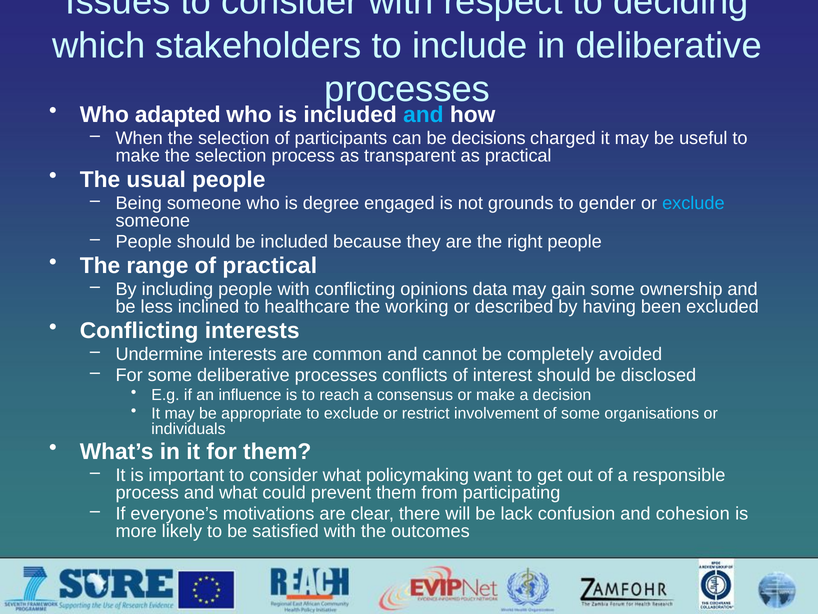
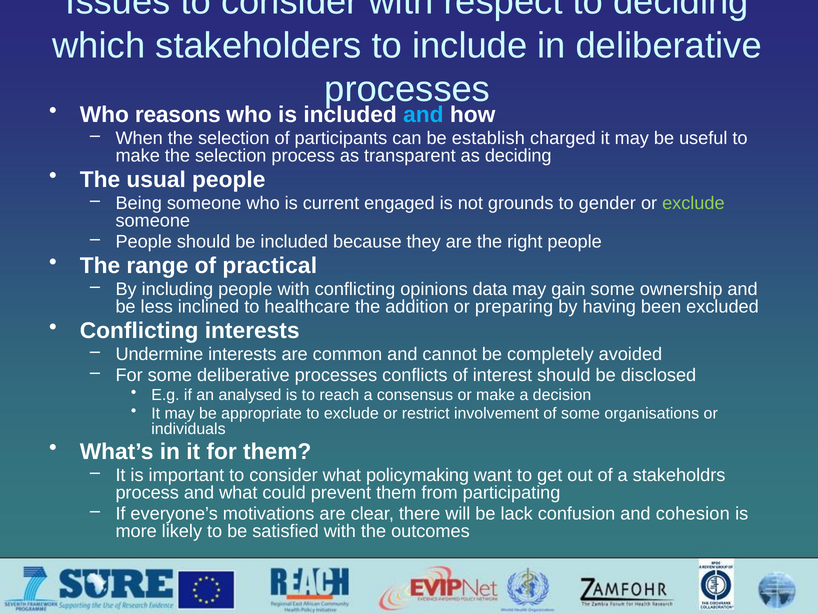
adapted: adapted -> reasons
decisions: decisions -> establish
as practical: practical -> deciding
degree: degree -> current
exclude at (693, 203) colour: light blue -> light green
working: working -> addition
described: described -> preparing
influence: influence -> analysed
responsible: responsible -> stakeholdrs
